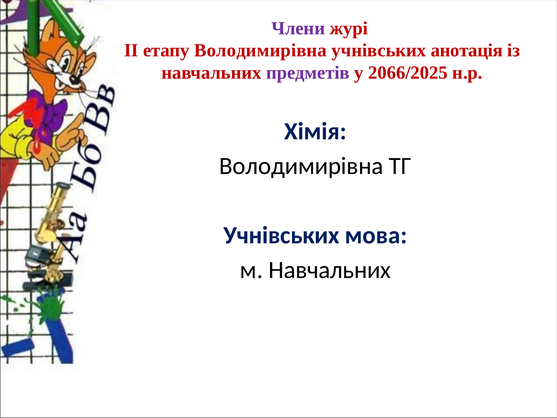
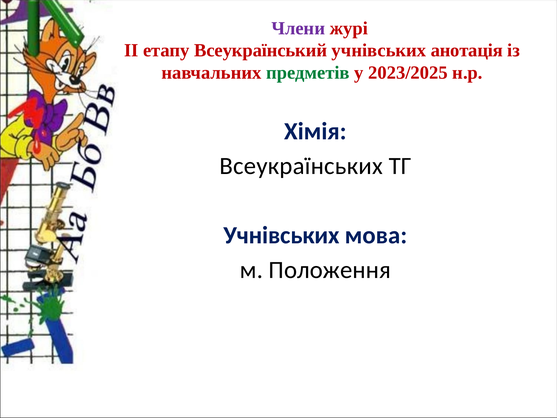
етапу Володимирівна: Володимирівна -> Всеукраїнський
предметів colour: purple -> green
2066/2025: 2066/2025 -> 2023/2025
Володимирівна at (301, 166): Володимирівна -> Всеукраїнських
м Навчальних: Навчальних -> Положення
